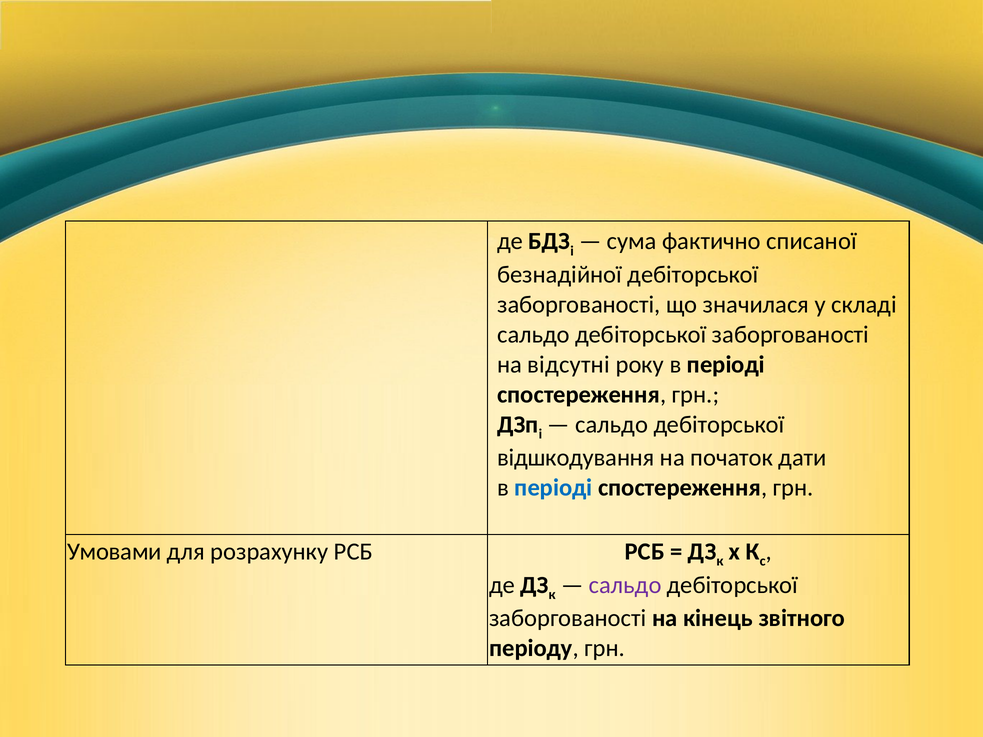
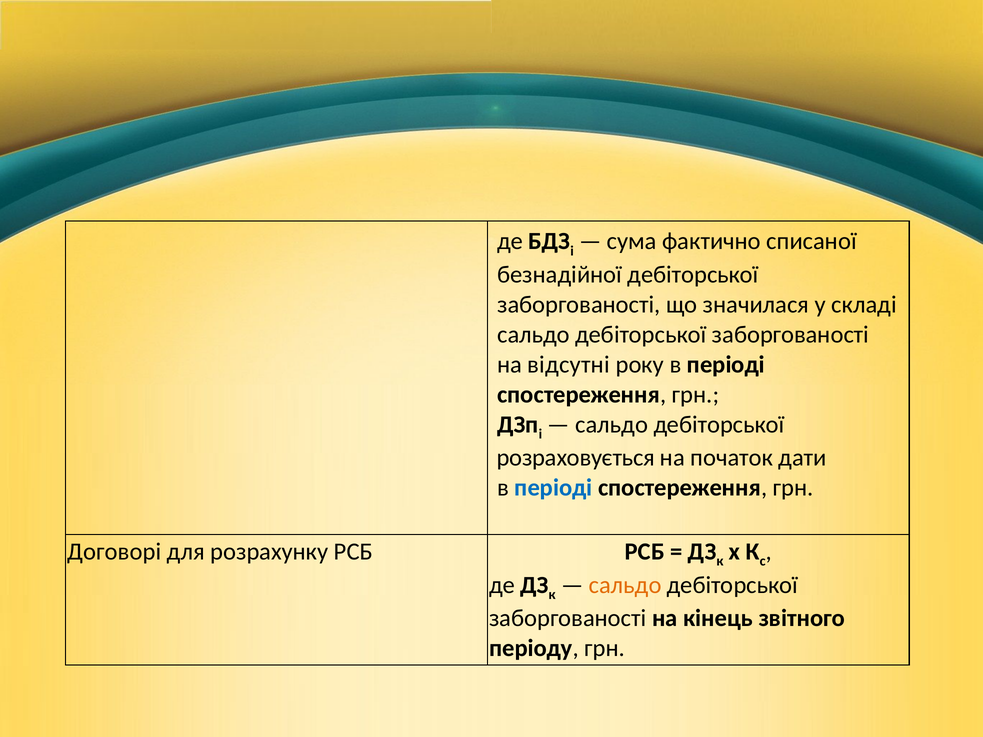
відшкодування: відшкодування -> розраховується
Умовами: Умовами -> Договорі
сальдо at (625, 585) colour: purple -> orange
